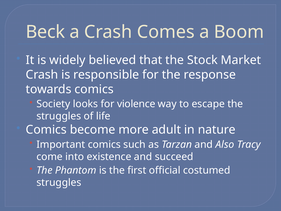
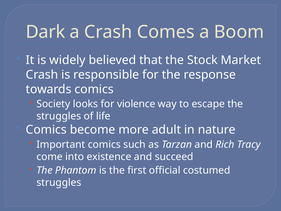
Beck: Beck -> Dark
Also: Also -> Rich
